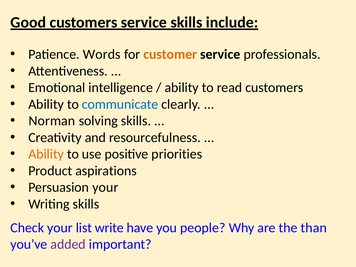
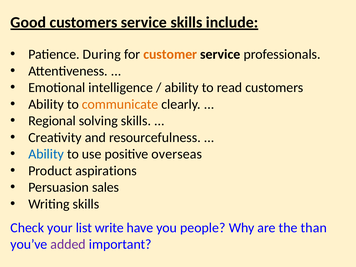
Words: Words -> During
communicate colour: blue -> orange
Norman: Norman -> Regional
Ability at (46, 154) colour: orange -> blue
priorities: priorities -> overseas
Persuasion your: your -> sales
